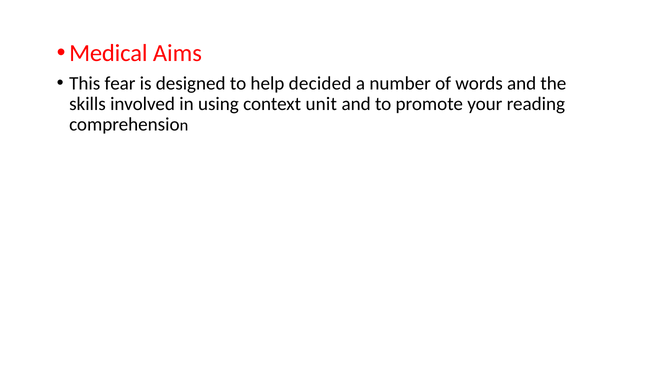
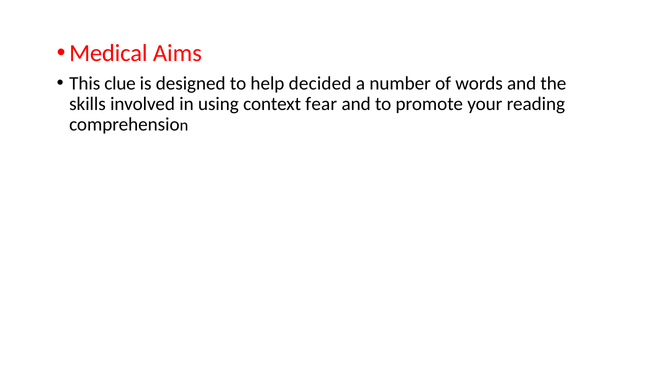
fear: fear -> clue
unit: unit -> fear
